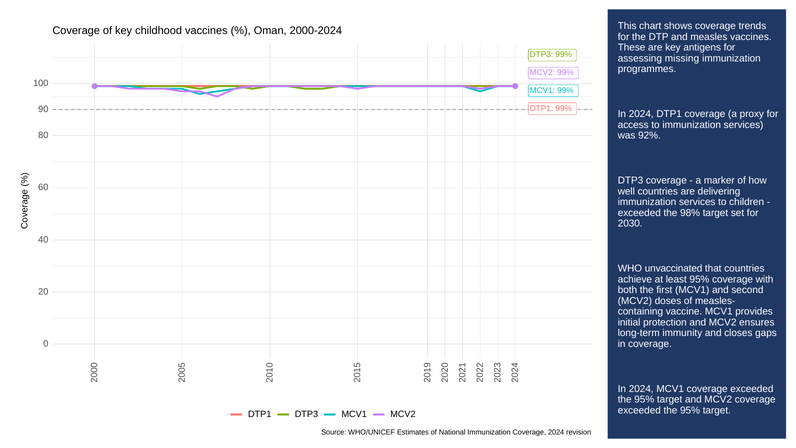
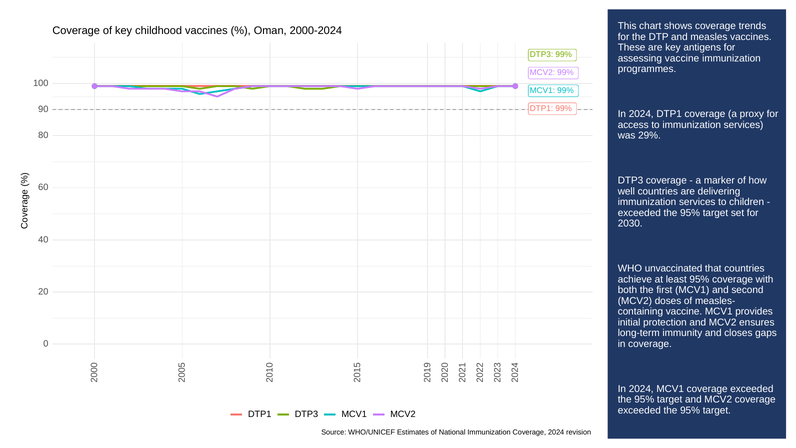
assessing missing: missing -> vaccine
92%: 92% -> 29%
98% at (690, 213): 98% -> 95%
